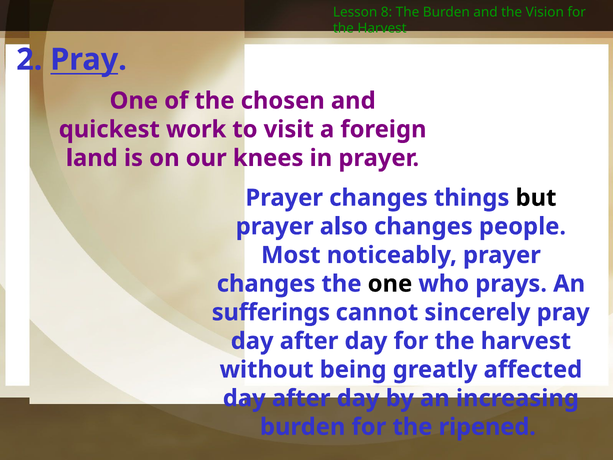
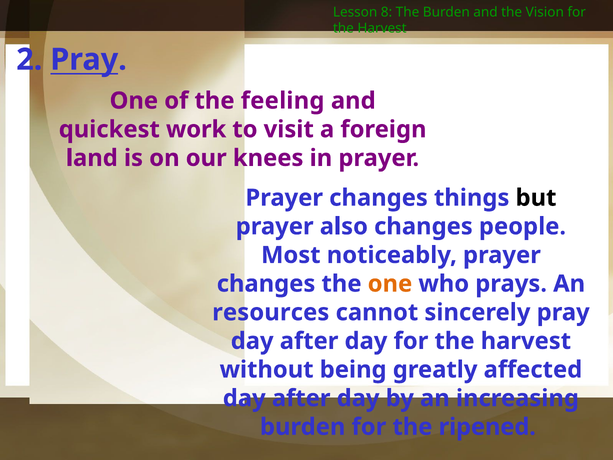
chosen: chosen -> feeling
one at (390, 284) colour: black -> orange
sufferings: sufferings -> resources
